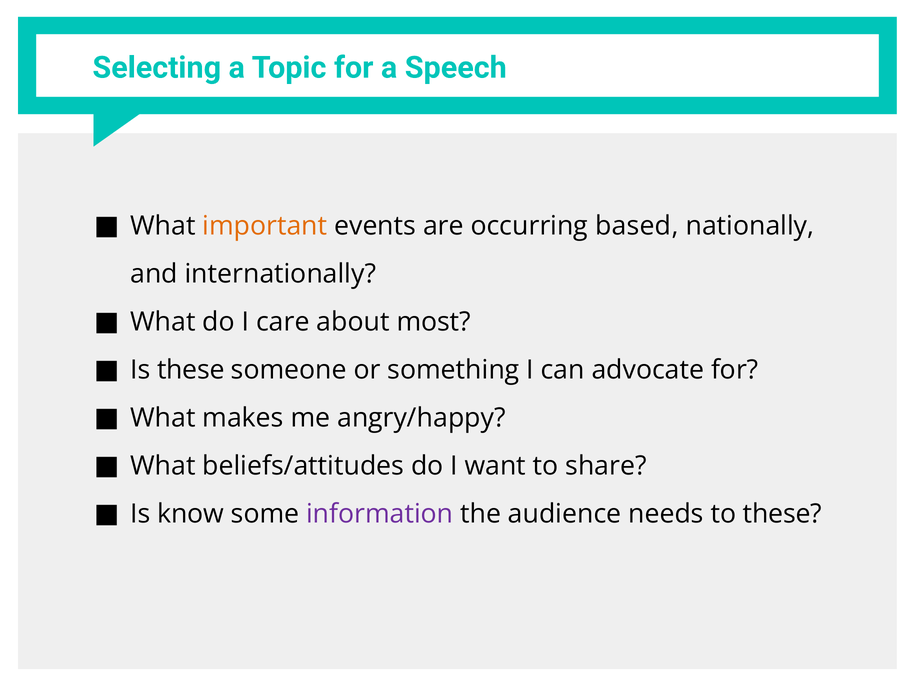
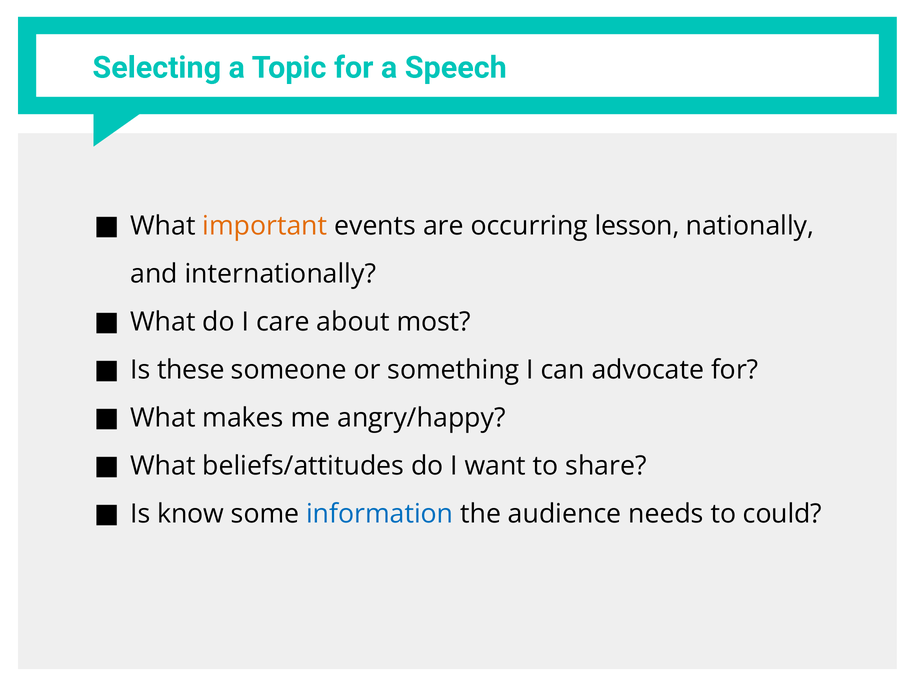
based: based -> lesson
information colour: purple -> blue
to these: these -> could
